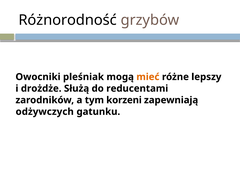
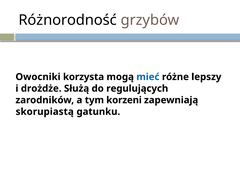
pleśniak: pleśniak -> korzysta
mieć colour: orange -> blue
reducentami: reducentami -> regulujących
odżywczych: odżywczych -> skorupiastą
